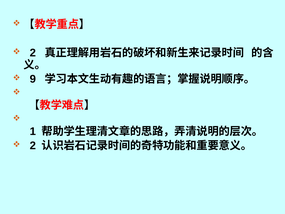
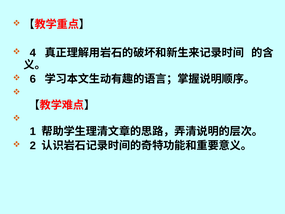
2 at (33, 53): 2 -> 4
9: 9 -> 6
